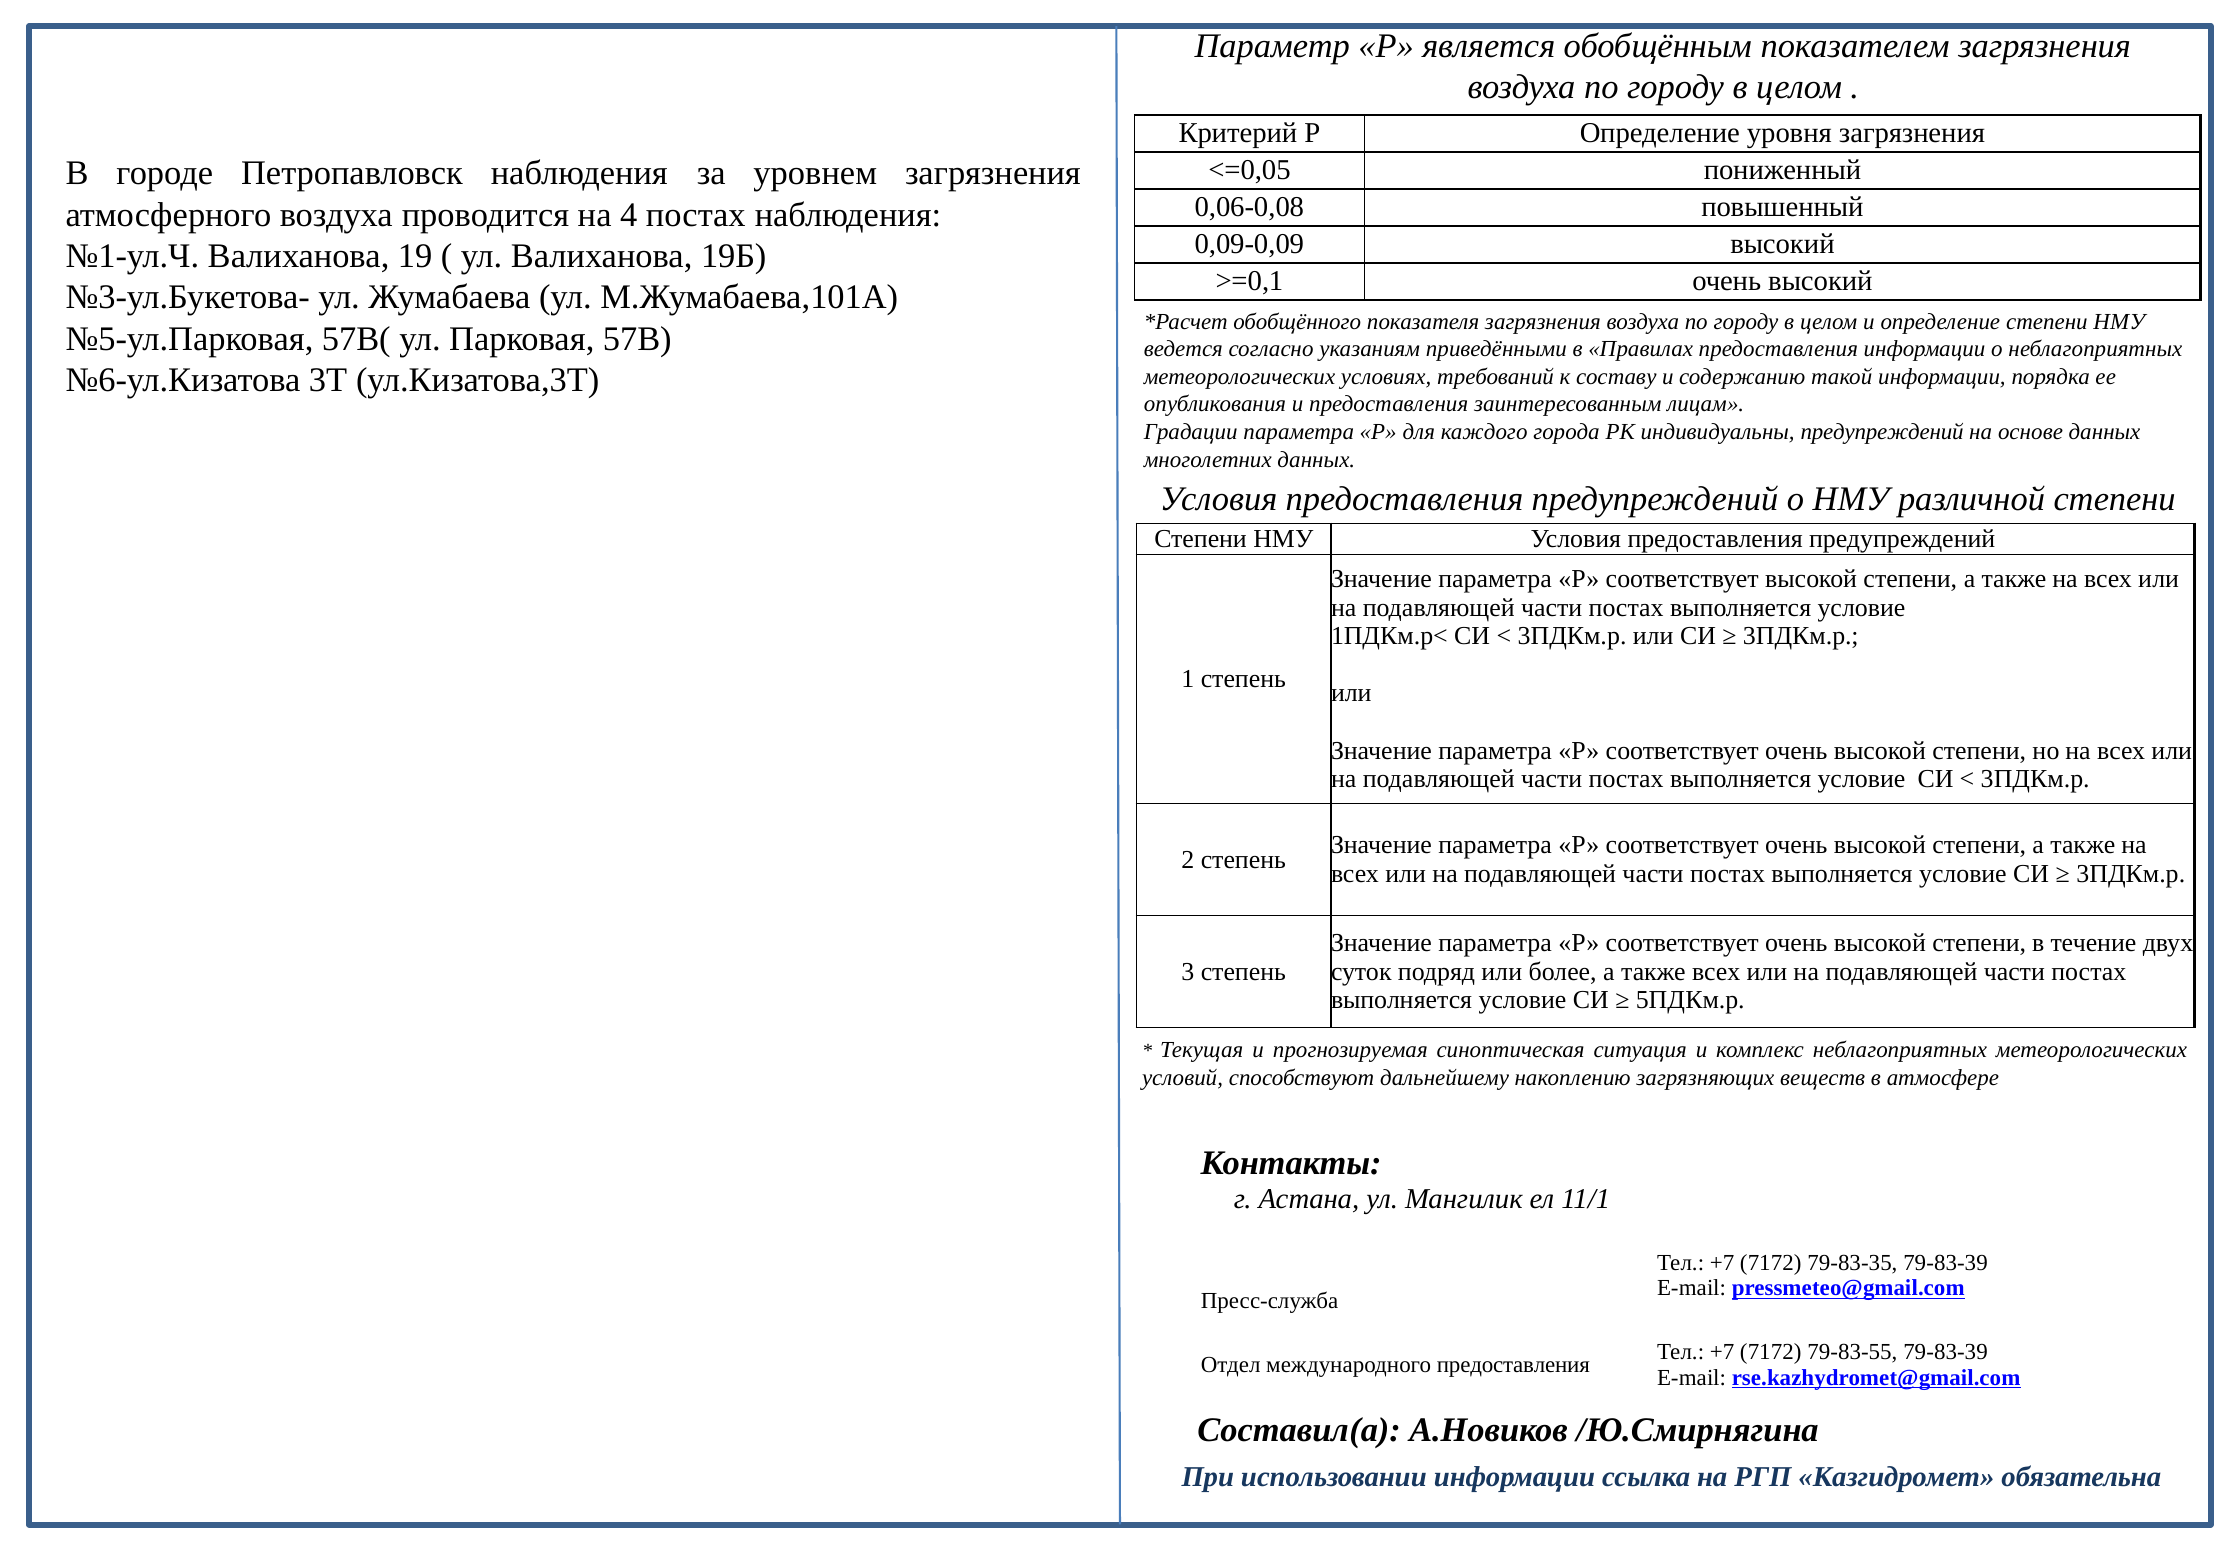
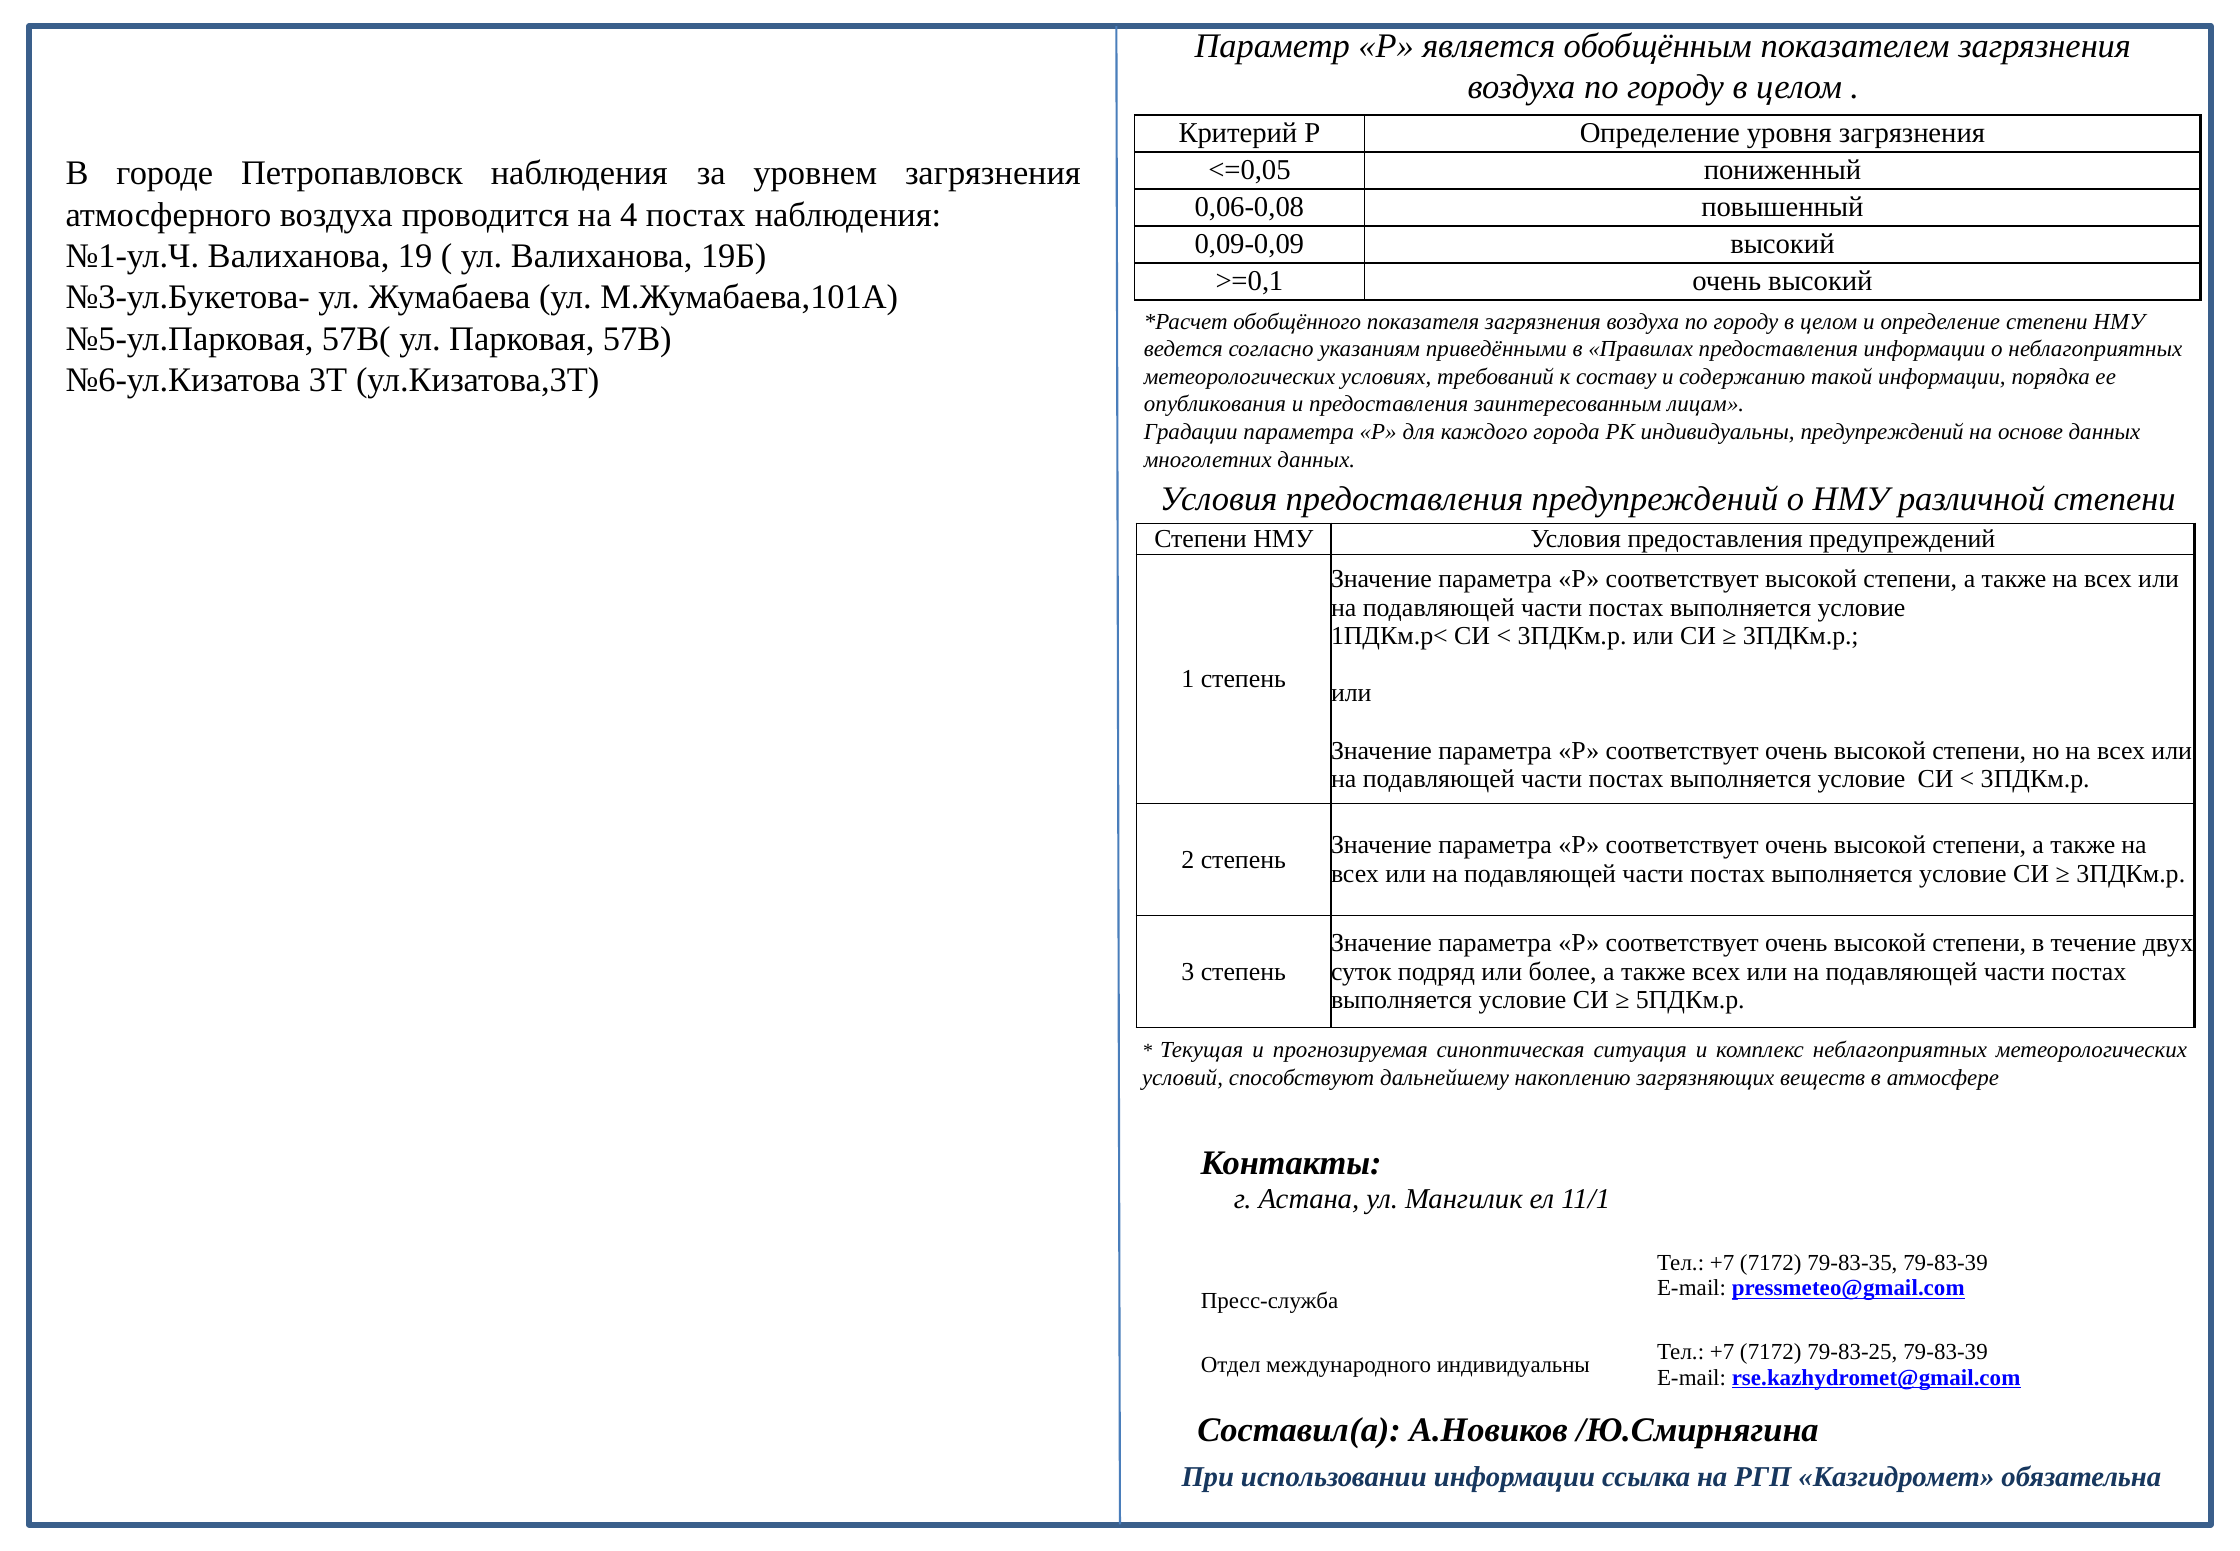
79-83-55: 79-83-55 -> 79-83-25
международного предоставления: предоставления -> индивидуальны
